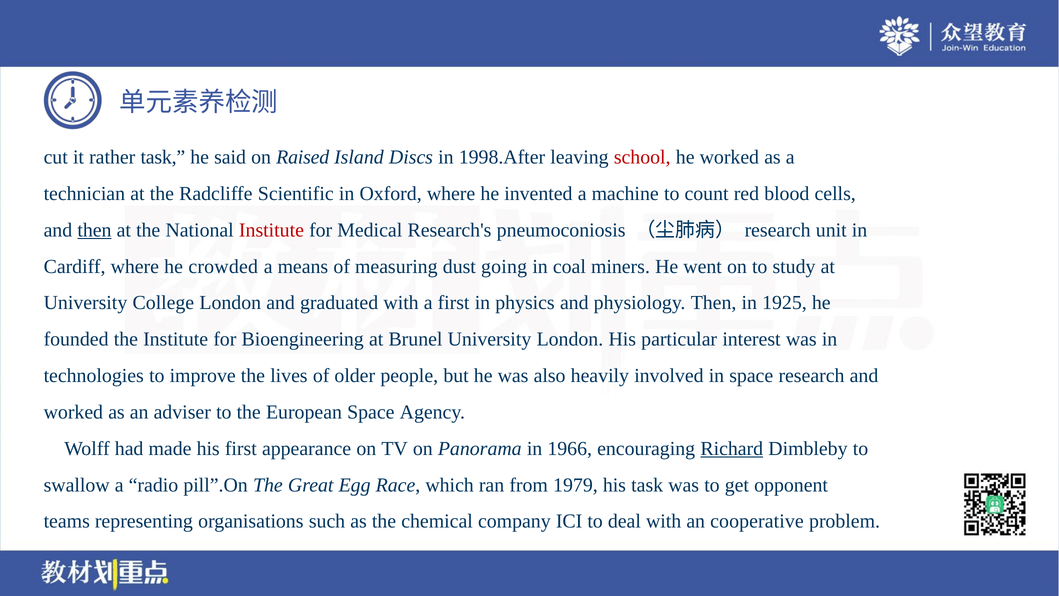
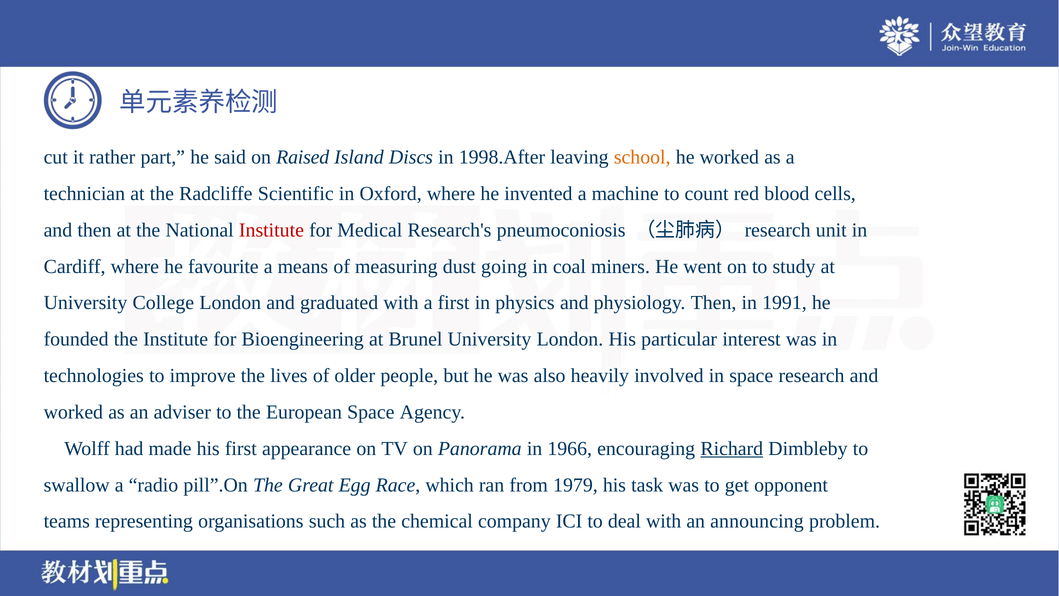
rather task: task -> part
school colour: red -> orange
then at (94, 230) underline: present -> none
crowded: crowded -> favourite
1925: 1925 -> 1991
cooperative: cooperative -> announcing
